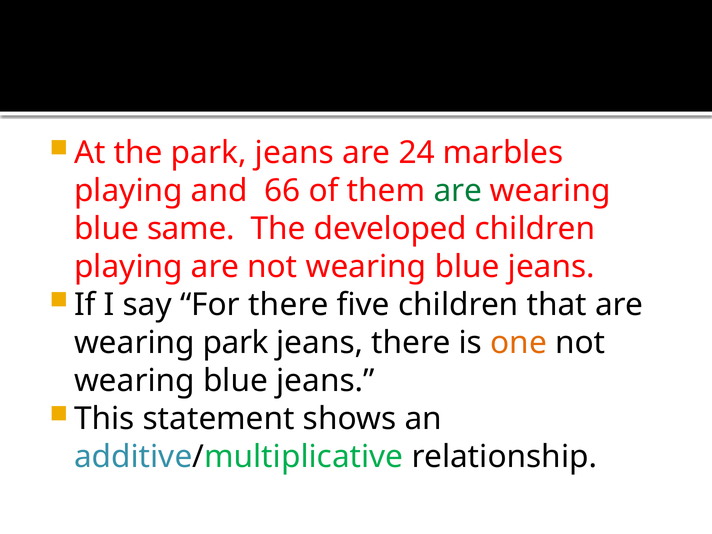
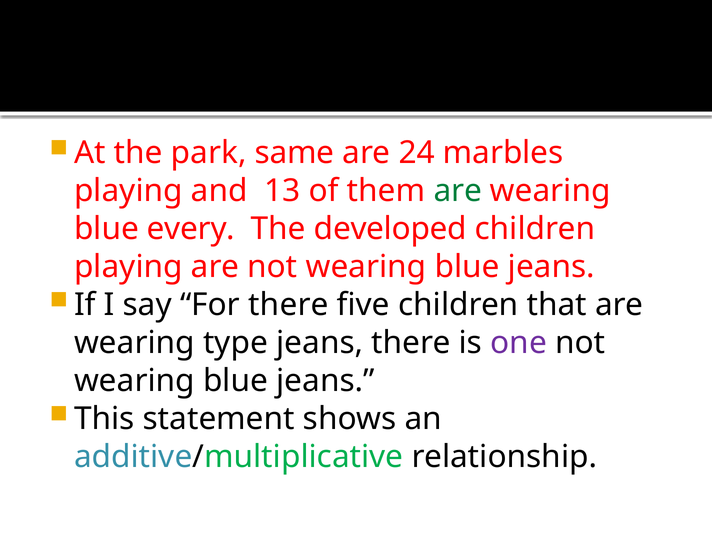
the park jeans: jeans -> same
66: 66 -> 13
same: same -> every
wearing park: park -> type
one colour: orange -> purple
